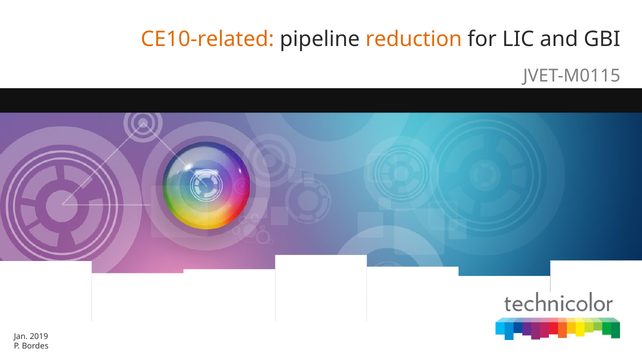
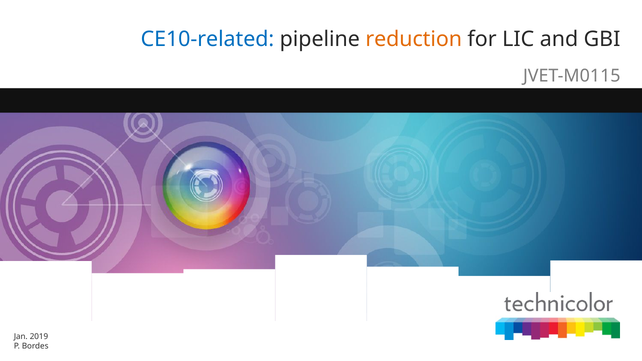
CE10-related colour: orange -> blue
